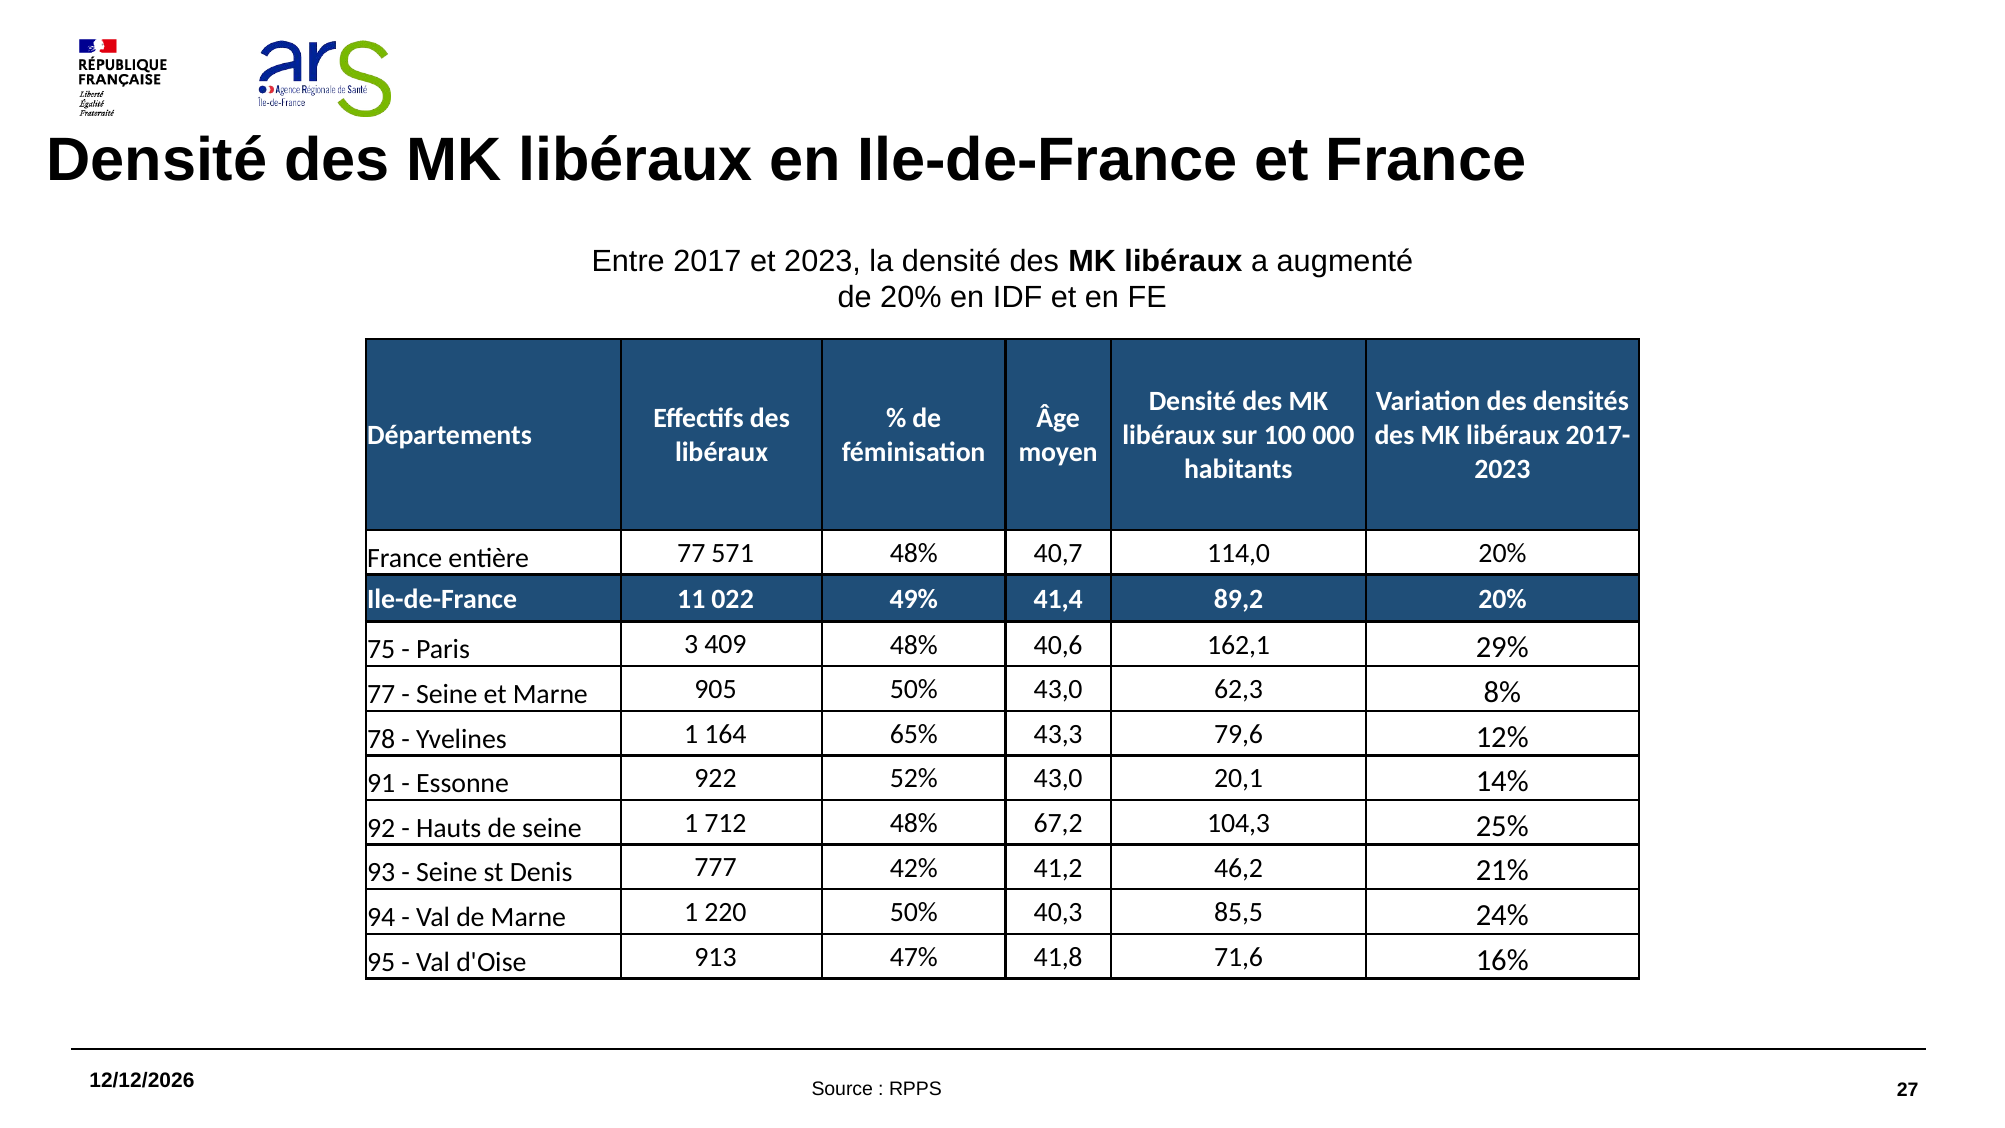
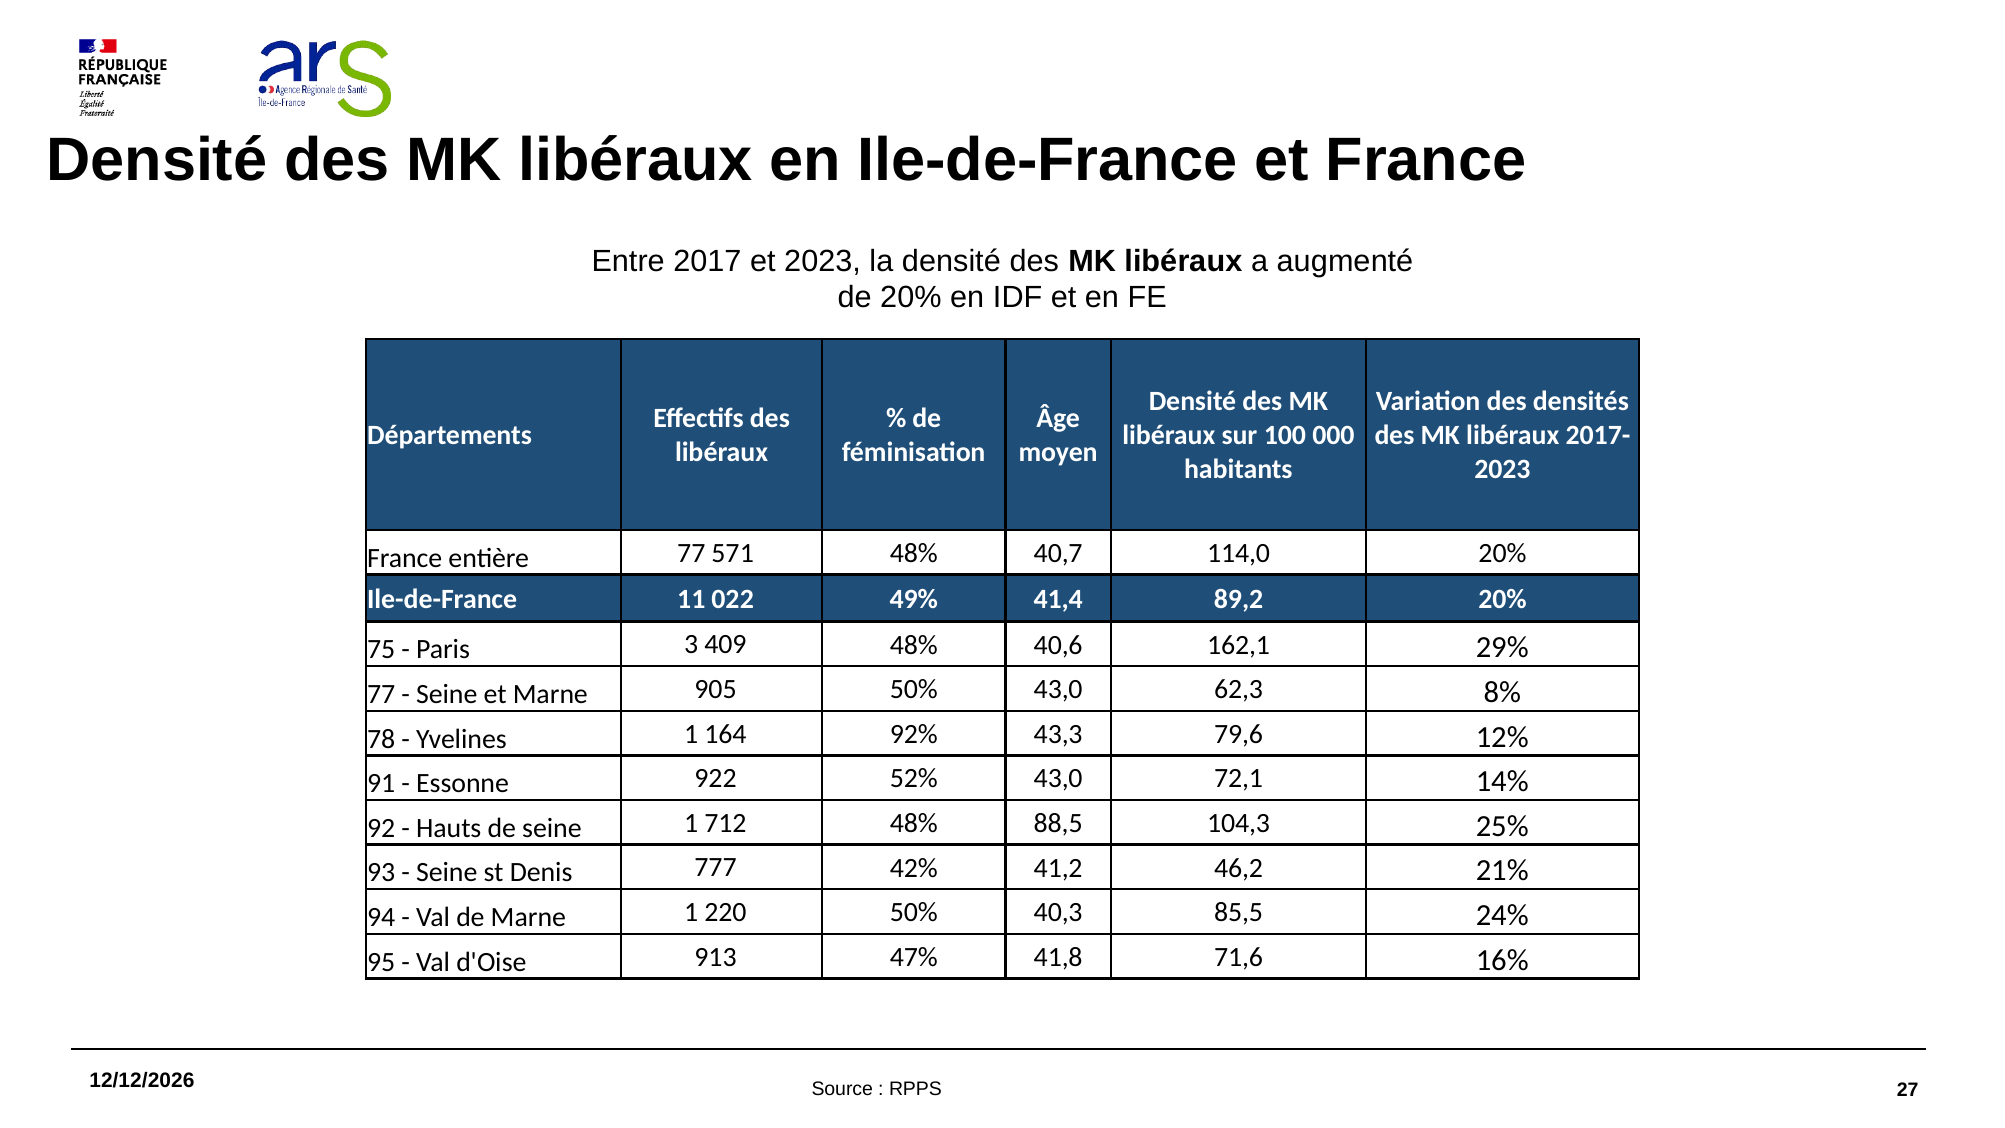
65%: 65% -> 92%
20,1: 20,1 -> 72,1
67,2: 67,2 -> 88,5
